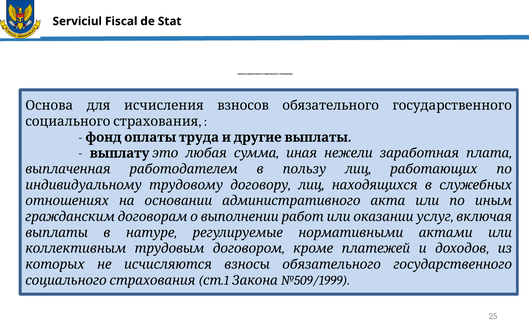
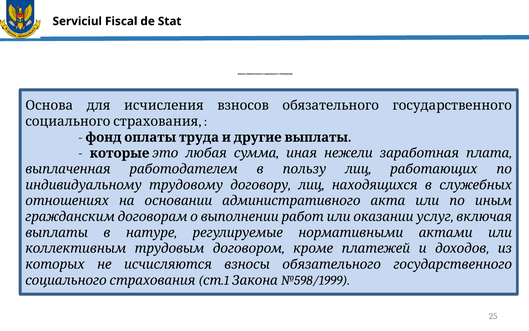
выплату: выплату -> которые
№509/1999: №509/1999 -> №598/1999
